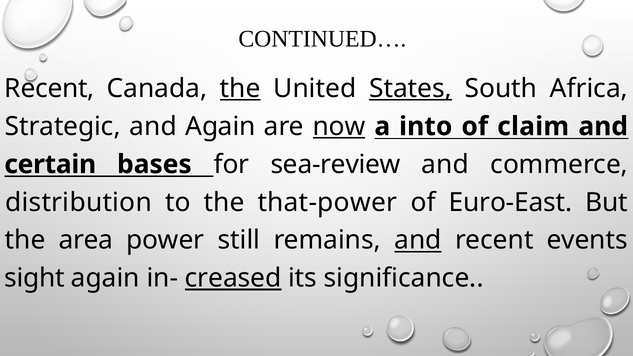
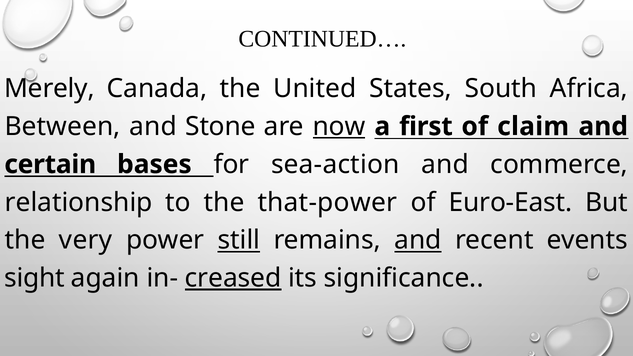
Recent at (49, 89): Recent -> Merely
the at (240, 89) underline: present -> none
States underline: present -> none
Strategic: Strategic -> Between
and Again: Again -> Stone
into: into -> first
sea-review: sea-review -> sea-action
distribution: distribution -> relationship
area: area -> very
still underline: none -> present
